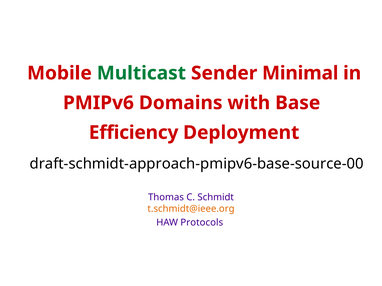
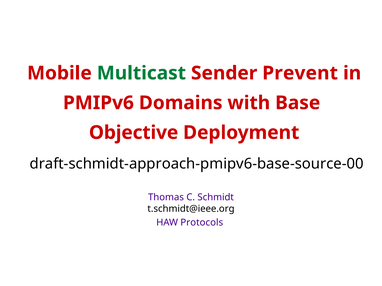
Minimal: Minimal -> Prevent
Efficiency: Efficiency -> Objective
t.schmidt@ieee.org colour: orange -> black
